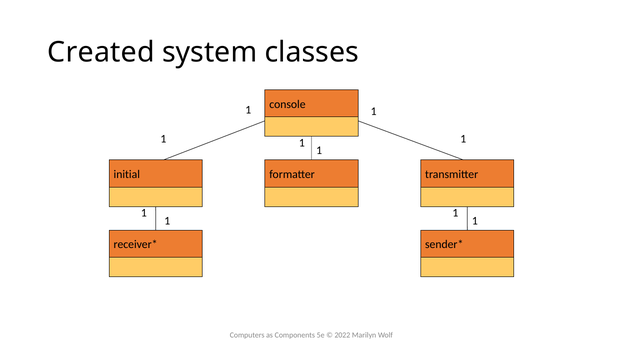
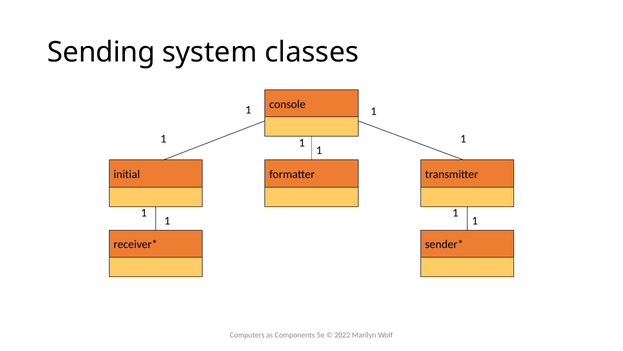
Created: Created -> Sending
